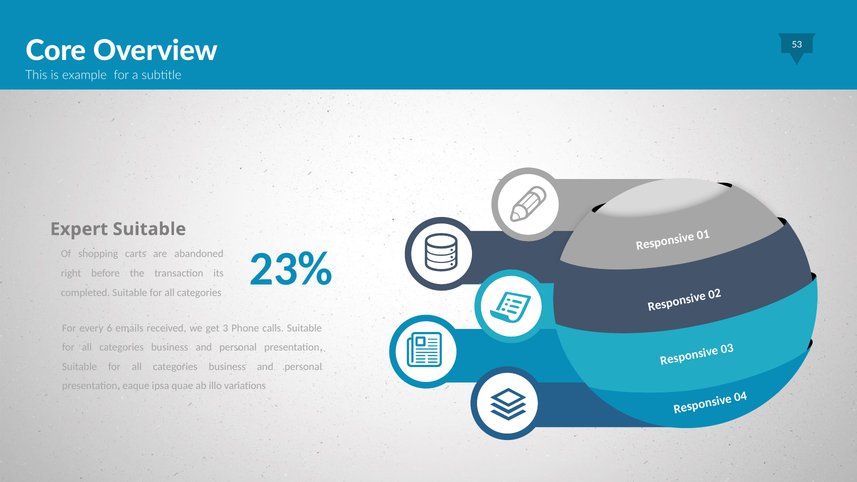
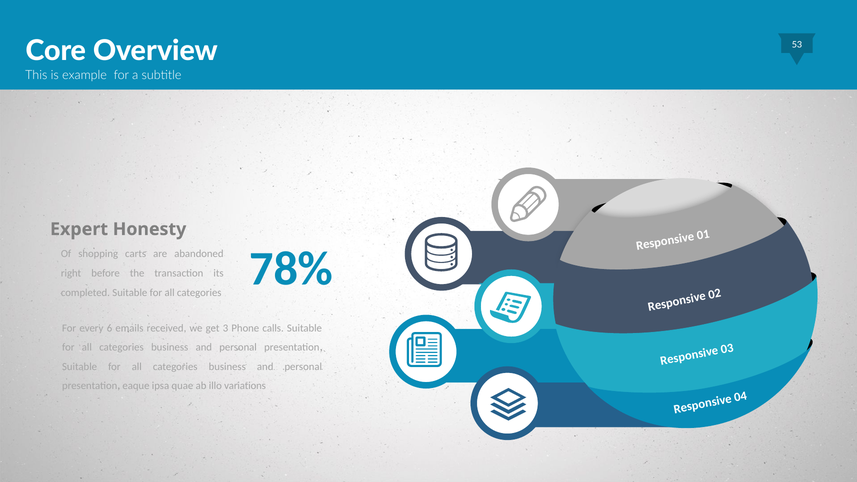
Expert Suitable: Suitable -> Honesty
23%: 23% -> 78%
